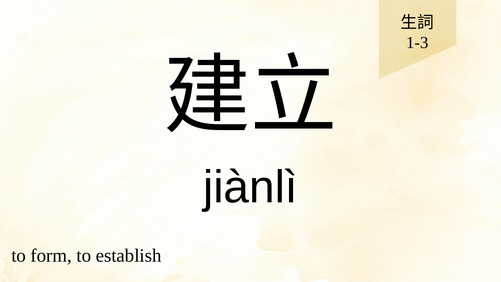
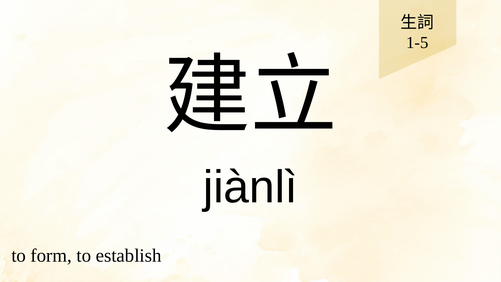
1-3: 1-3 -> 1-5
